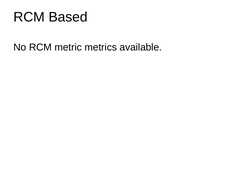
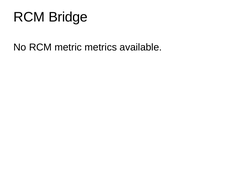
Based: Based -> Bridge
